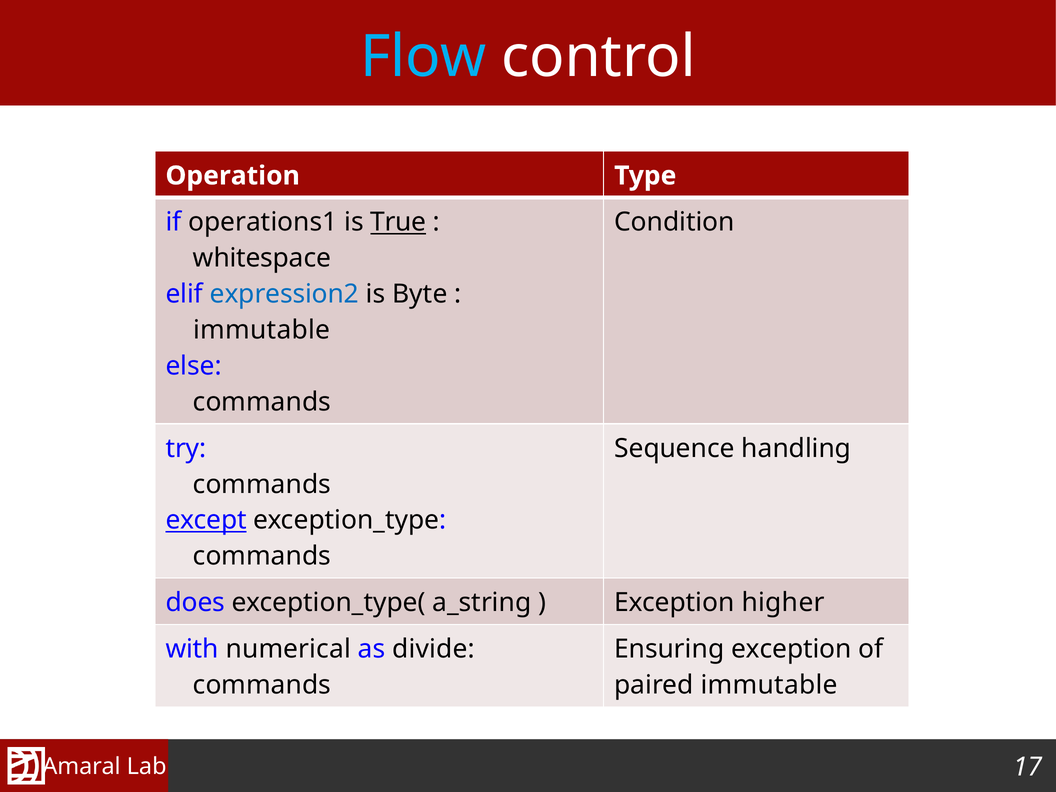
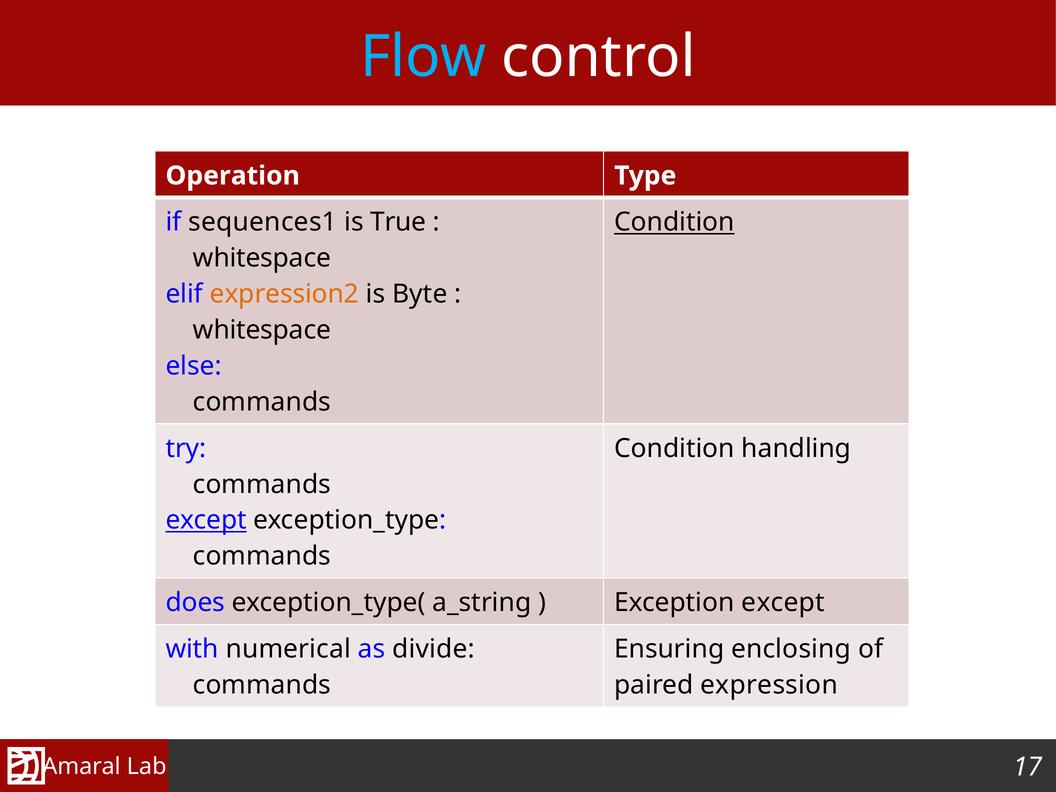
operations1: operations1 -> sequences1
True underline: present -> none
Condition at (674, 222) underline: none -> present
expression2 colour: blue -> orange
immutable at (262, 330): immutable -> whitespace
Sequence at (674, 448): Sequence -> Condition
Exception higher: higher -> except
Ensuring exception: exception -> enclosing
paired immutable: immutable -> expression
